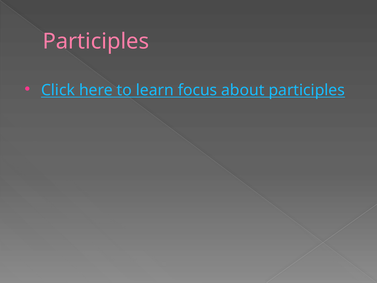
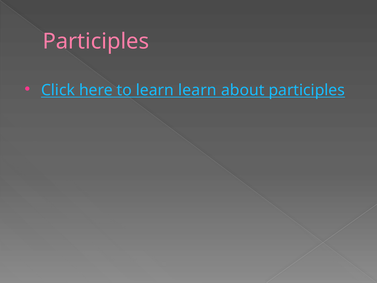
learn focus: focus -> learn
